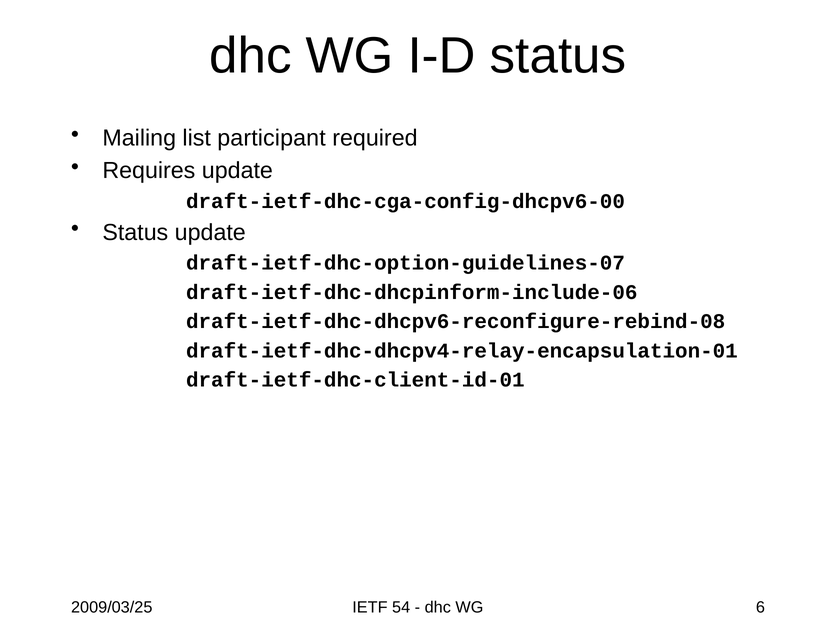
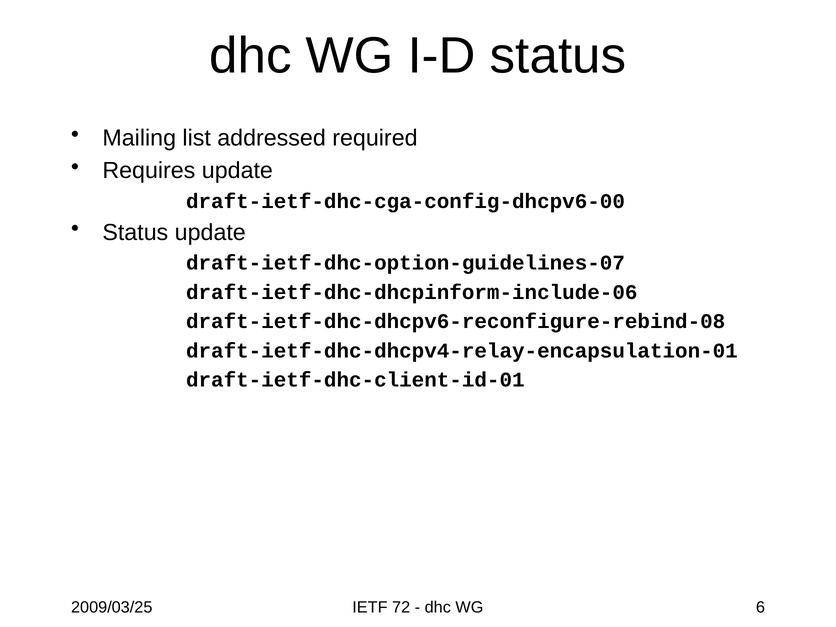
participant: participant -> addressed
54: 54 -> 72
